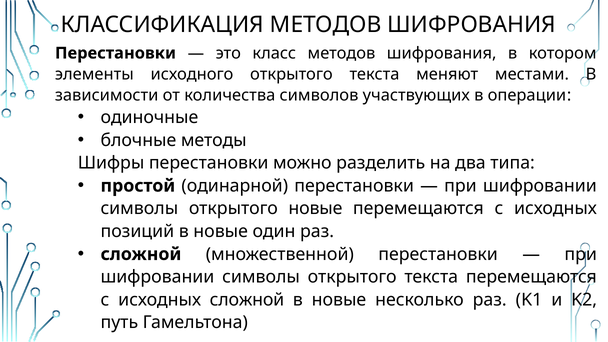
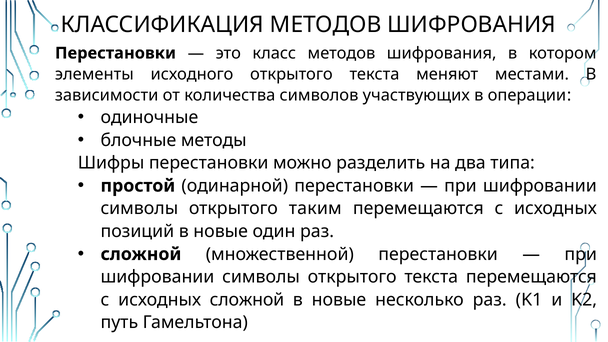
открытого новые: новые -> таким
